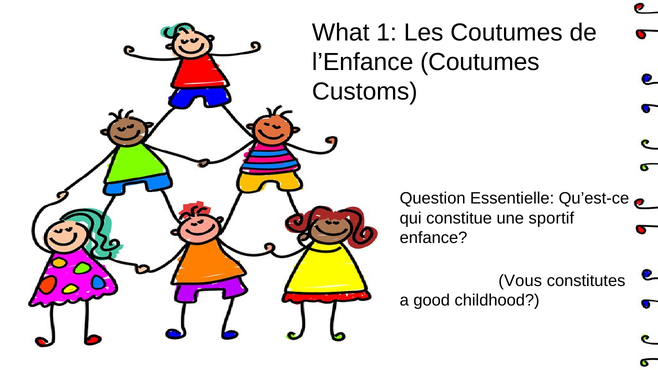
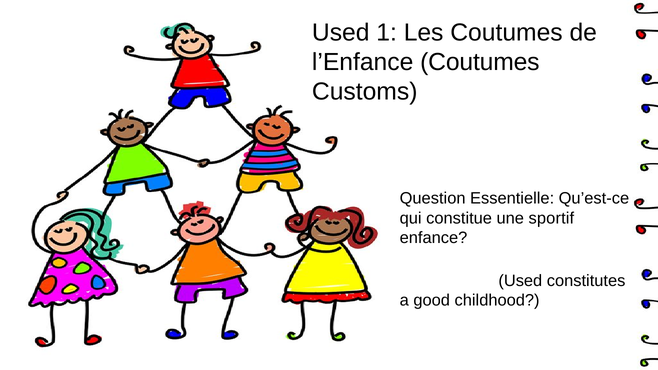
What at (341, 32): What -> Used
Vous at (520, 281): Vous -> Used
